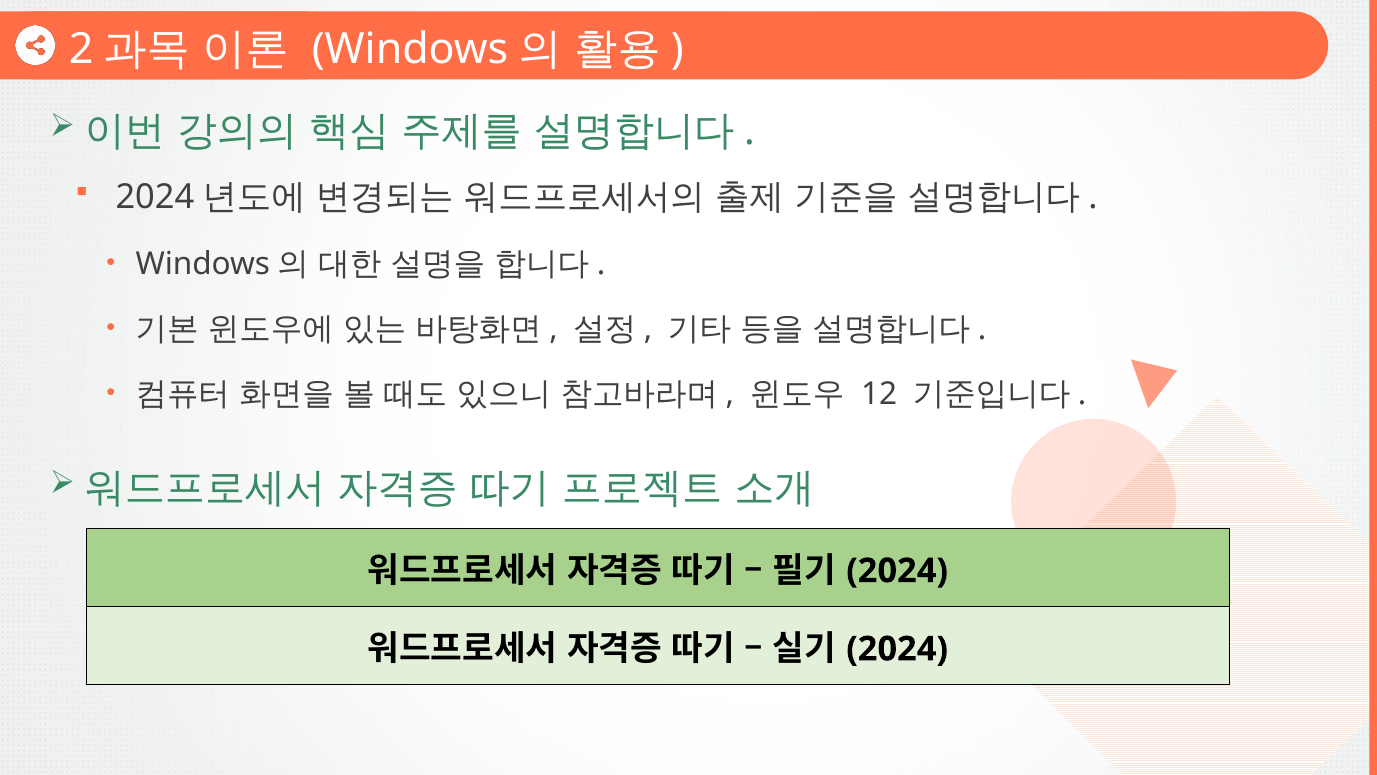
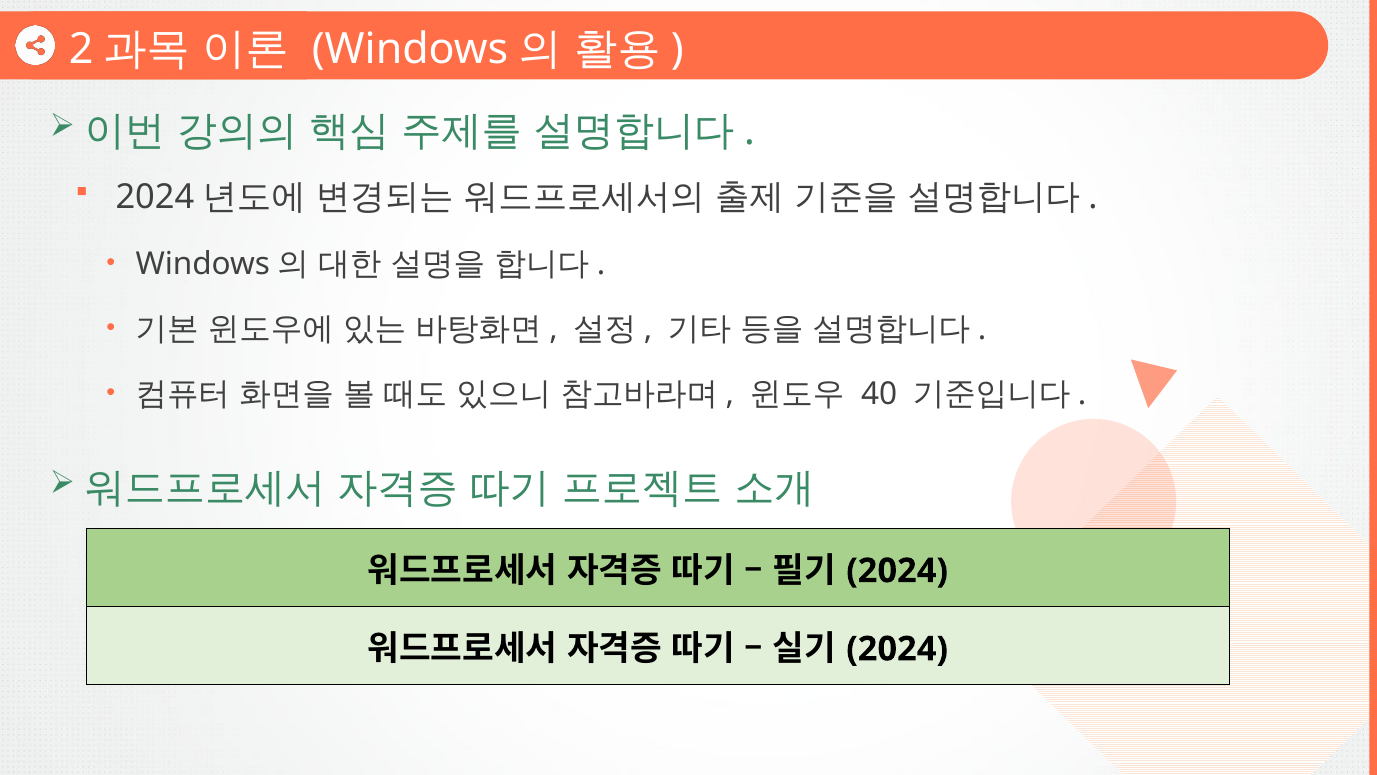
12: 12 -> 40
